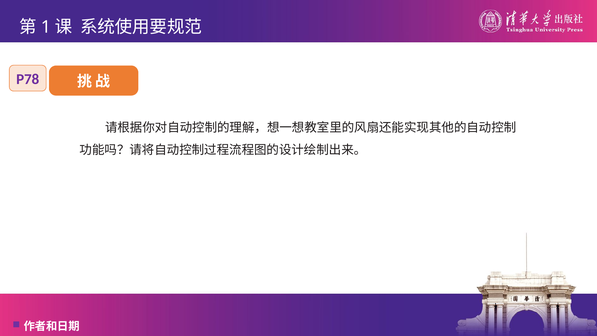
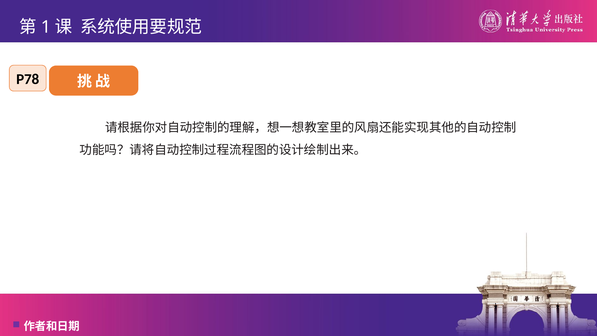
P78 colour: purple -> black
